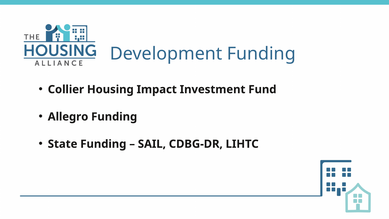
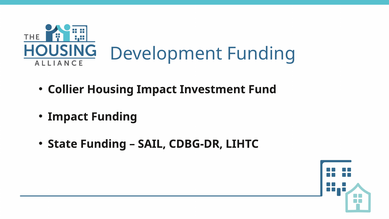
Allegro at (68, 117): Allegro -> Impact
